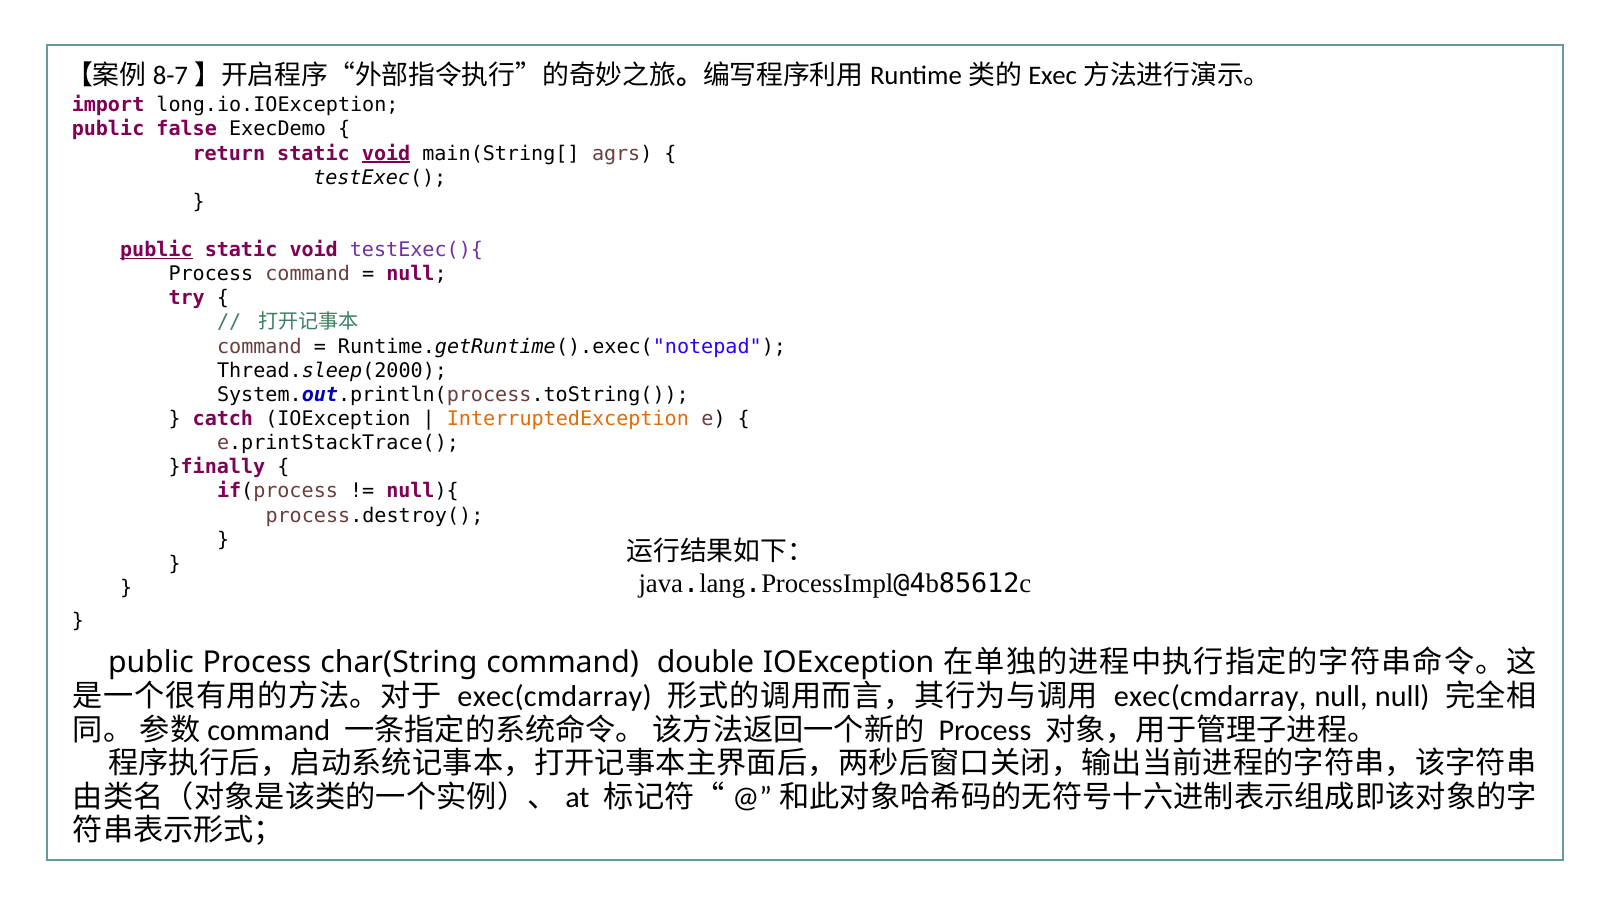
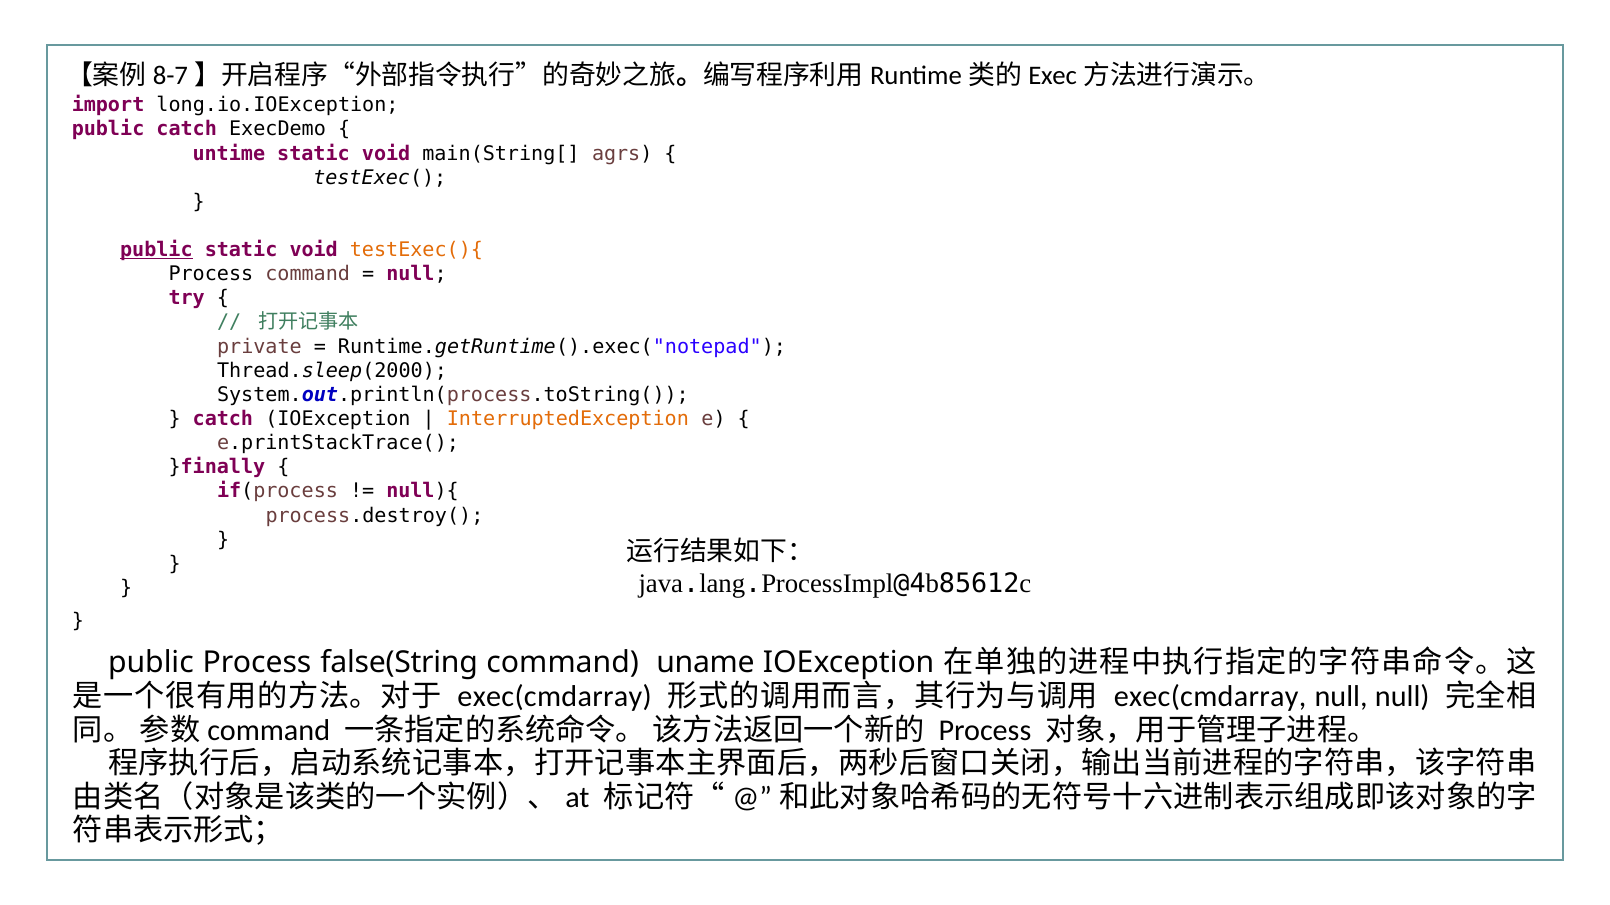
public false: false -> catch
return: return -> untime
void at (386, 154) underline: present -> none
testExec(){ colour: purple -> orange
command at (259, 347): command -> private
char(String: char(String -> false(String
double: double -> uname
